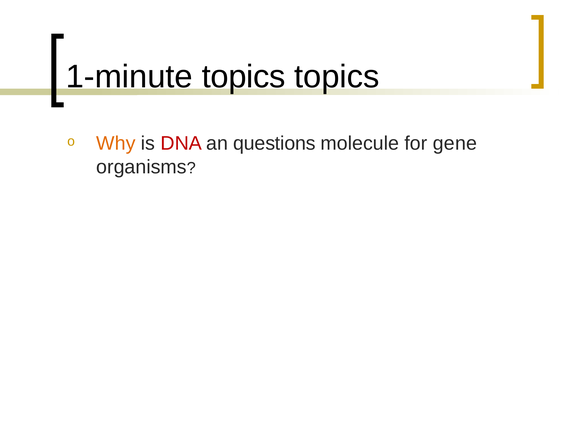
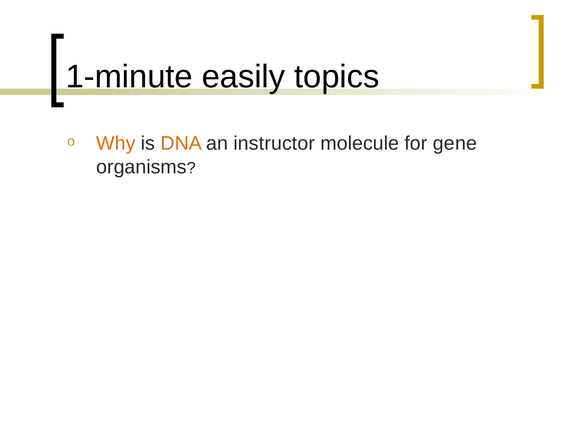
1-minute topics: topics -> easily
DNA colour: red -> orange
questions: questions -> instructor
